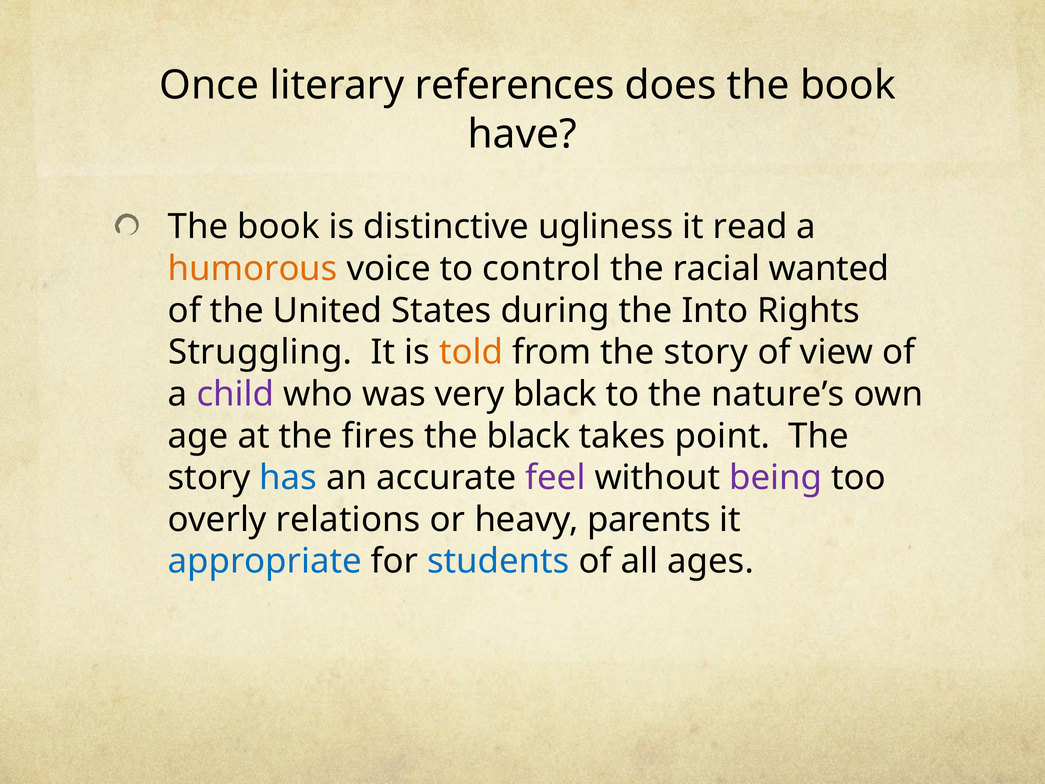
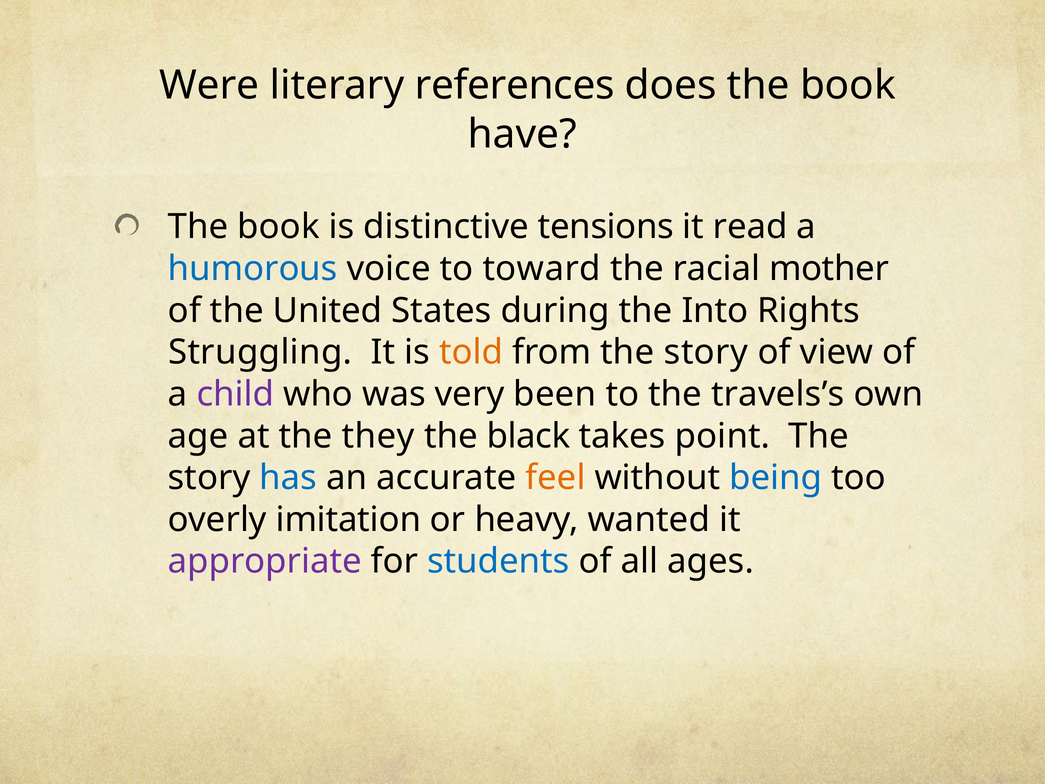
Once: Once -> Were
ugliness: ugliness -> tensions
humorous colour: orange -> blue
control: control -> toward
wanted: wanted -> mother
very black: black -> been
nature’s: nature’s -> travels’s
fires: fires -> they
feel colour: purple -> orange
being colour: purple -> blue
relations: relations -> imitation
parents: parents -> wanted
appropriate colour: blue -> purple
